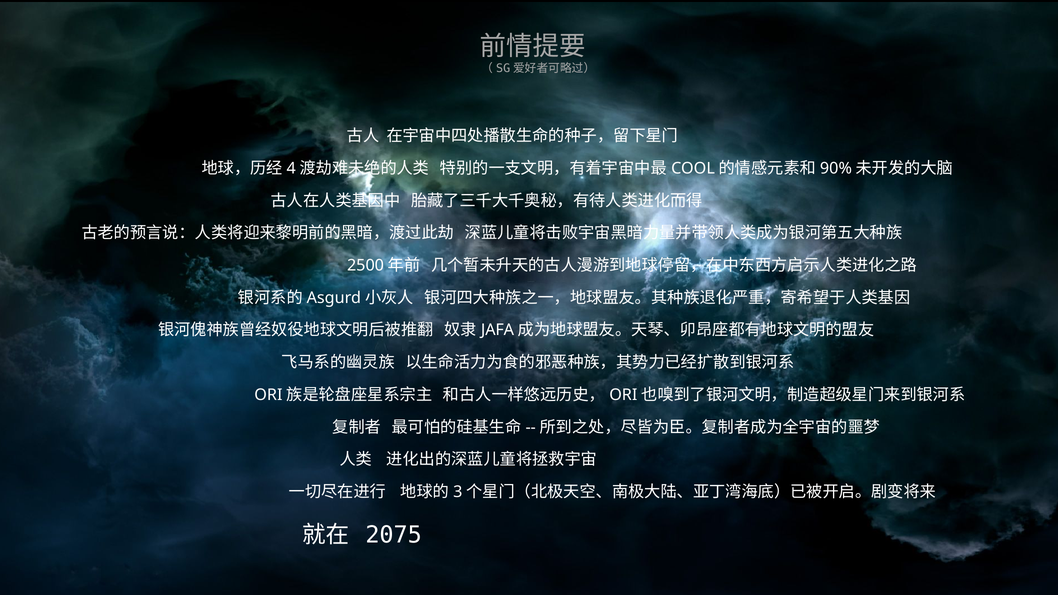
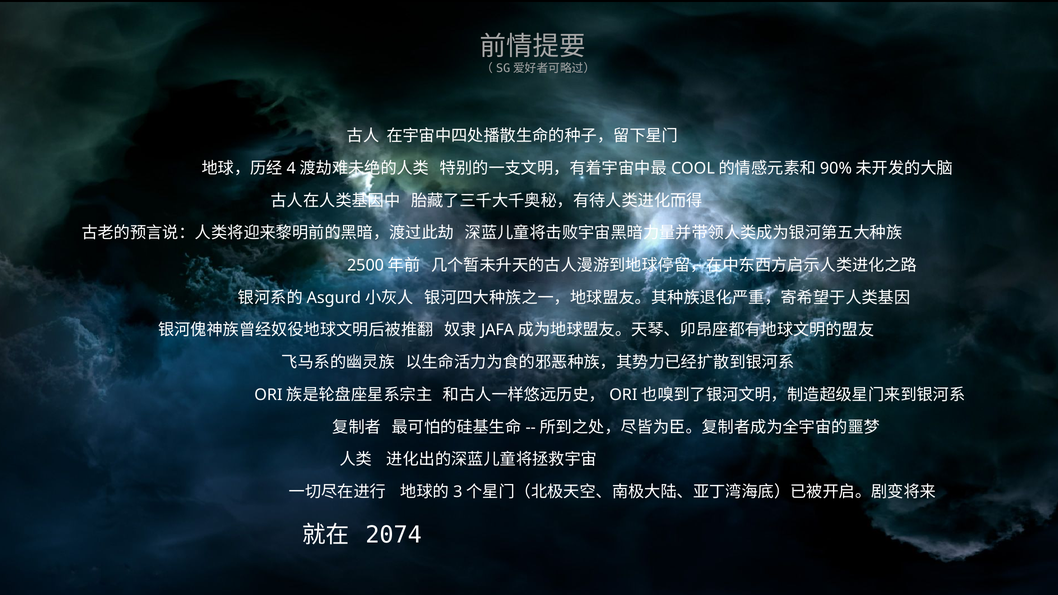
2075: 2075 -> 2074
